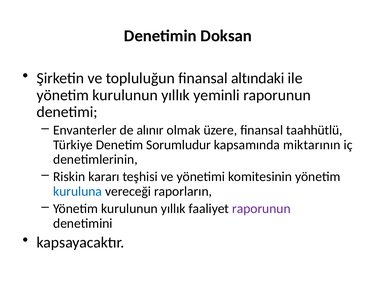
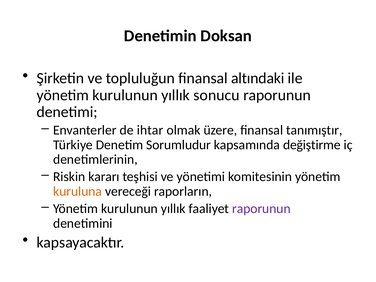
yeminli: yeminli -> sonucu
alınır: alınır -> ihtar
taahhütlü: taahhütlü -> tanımıştır
miktarının: miktarının -> değiştirme
kuruluna colour: blue -> orange
